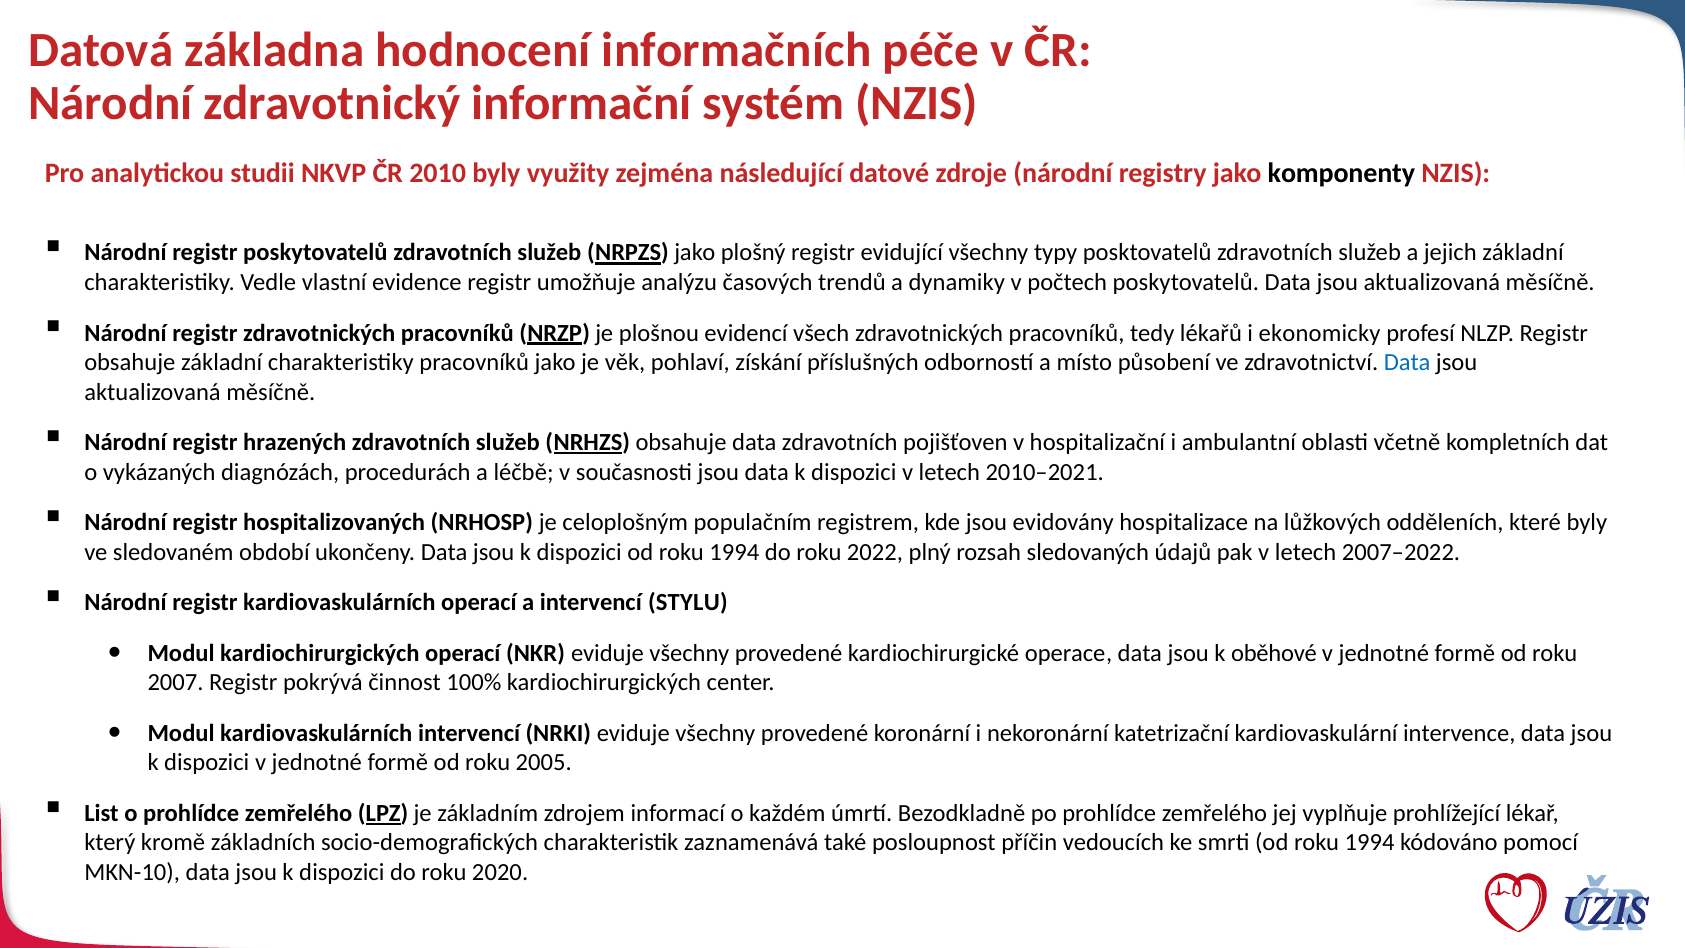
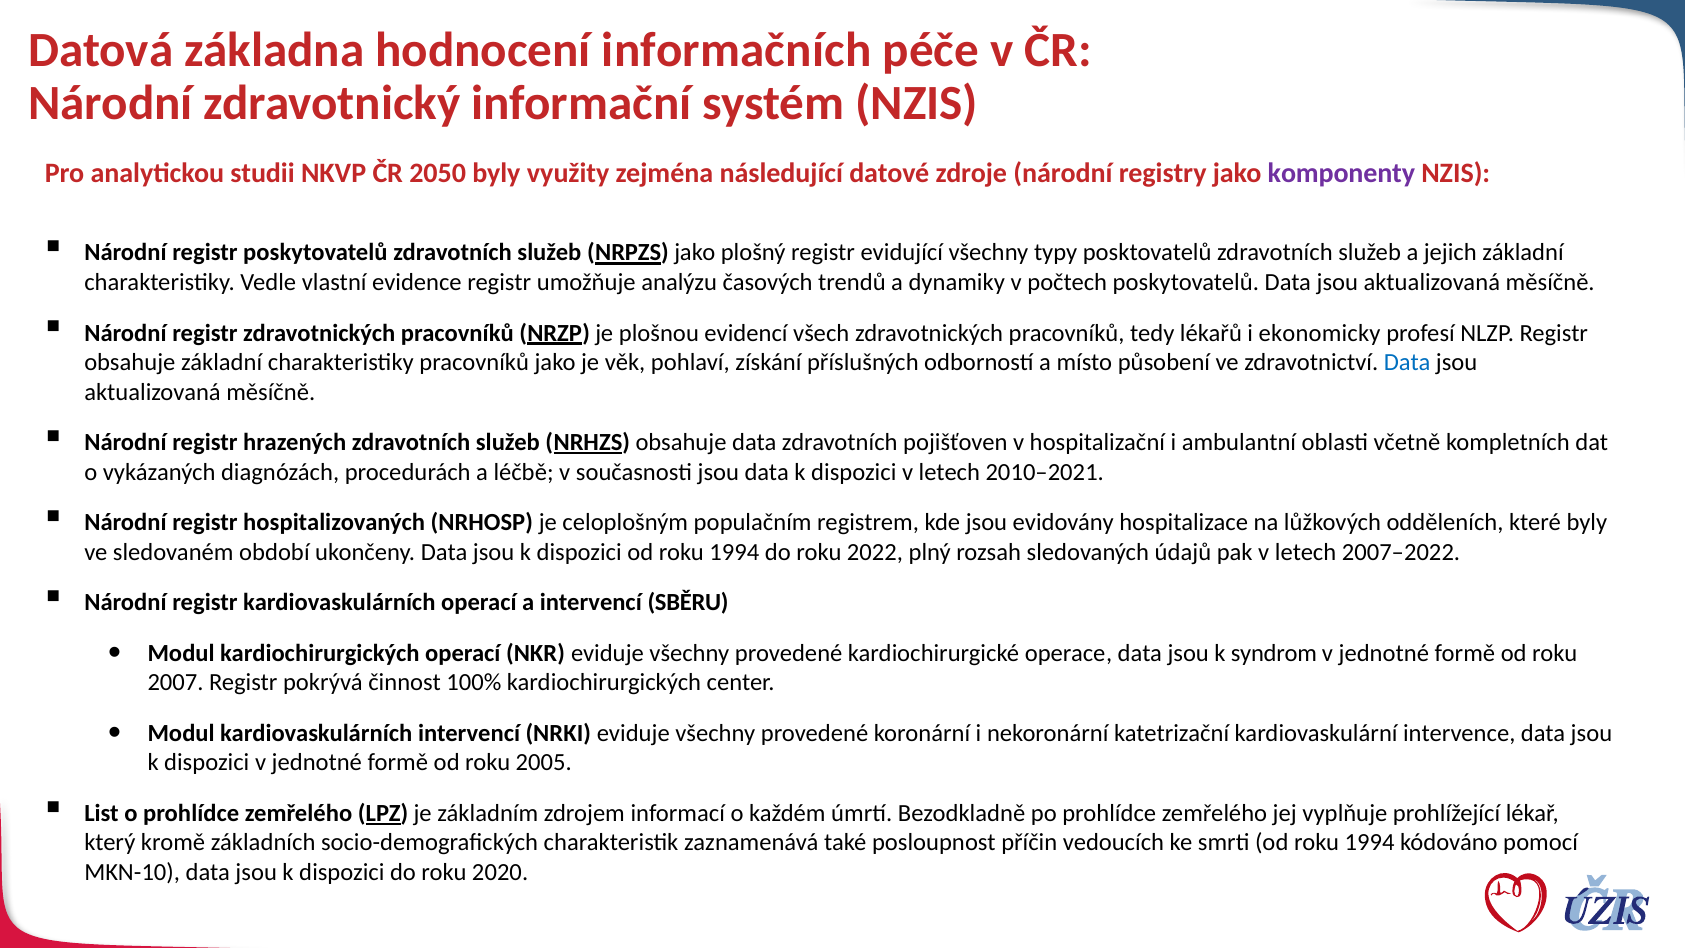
2010: 2010 -> 2050
komponenty colour: black -> purple
STYLU: STYLU -> SBĚRU
oběhové: oběhové -> syndrom
